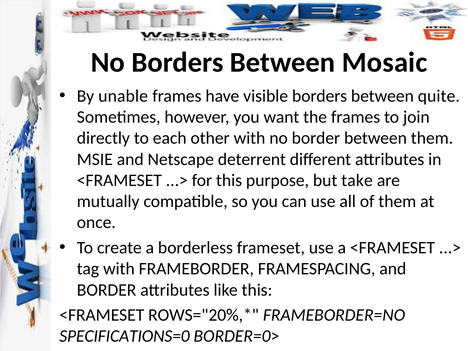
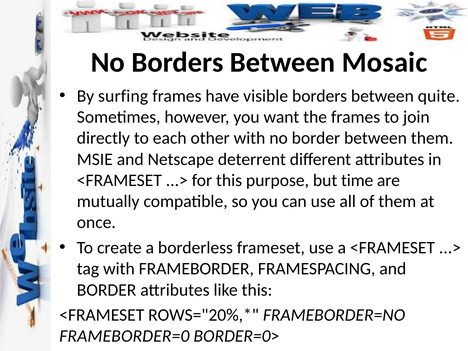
unable: unable -> surfing
take: take -> time
SPECIFICATIONS=0: SPECIFICATIONS=0 -> FRAMEBORDER=0
